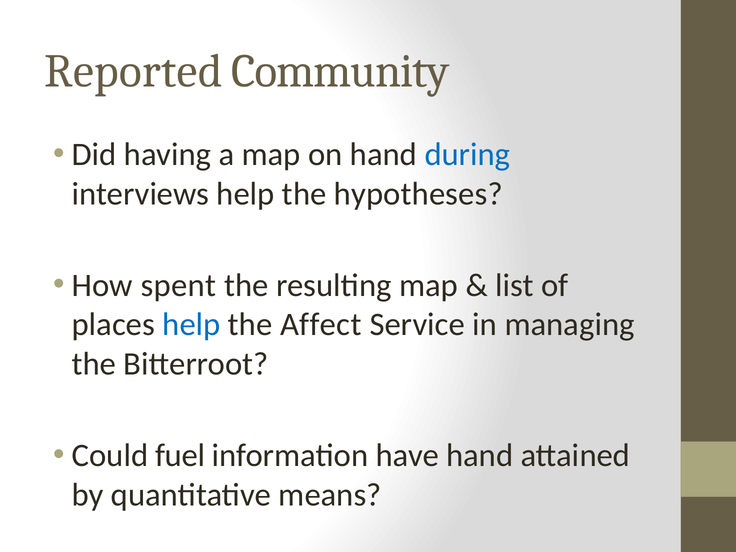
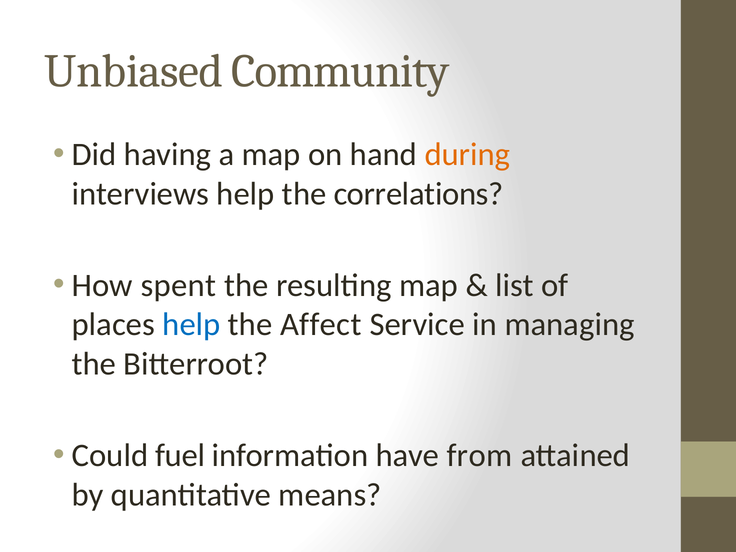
Reported: Reported -> Unbiased
during colour: blue -> orange
hypotheses: hypotheses -> correlations
have hand: hand -> from
